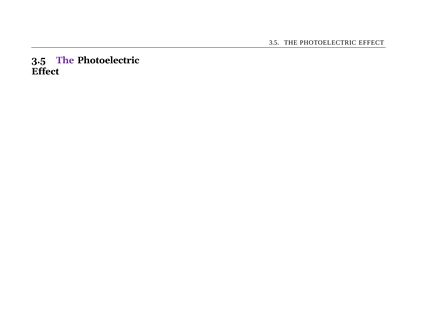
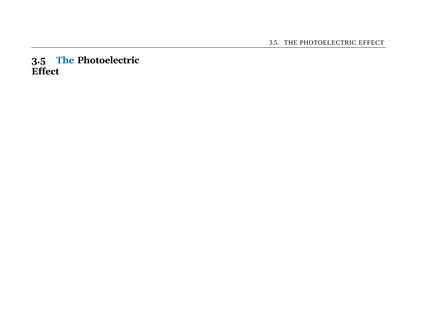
The at (65, 60) colour: purple -> blue
